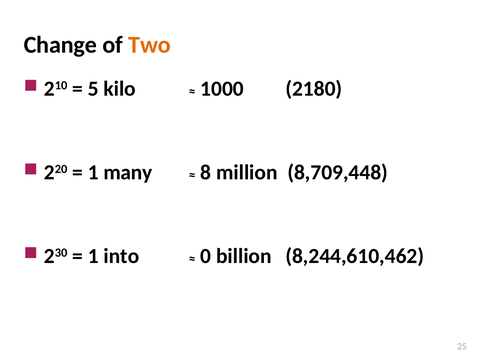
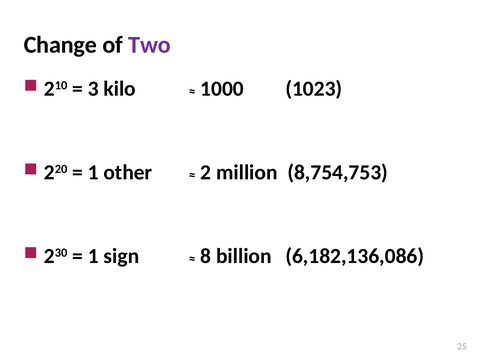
Two colour: orange -> purple
5: 5 -> 3
2180: 2180 -> 1023
many: many -> other
8: 8 -> 2
8,709,448: 8,709,448 -> 8,754,753
into: into -> sign
0: 0 -> 8
8,244,610,462: 8,244,610,462 -> 6,182,136,086
